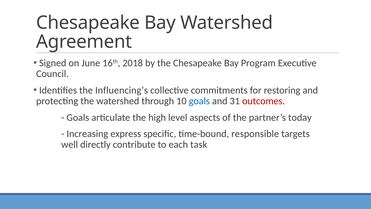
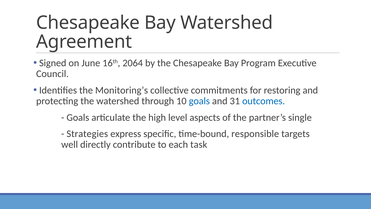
2018: 2018 -> 2064
Influencing’s: Influencing’s -> Monitoring’s
outcomes colour: red -> blue
today: today -> single
Increasing: Increasing -> Strategies
